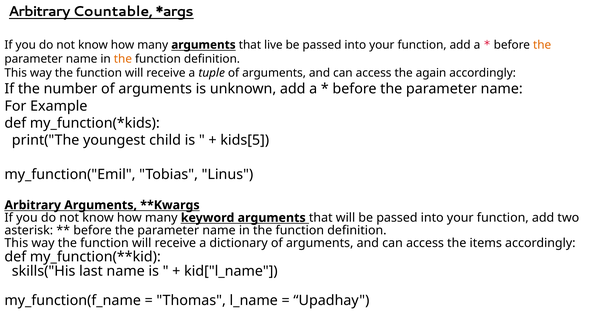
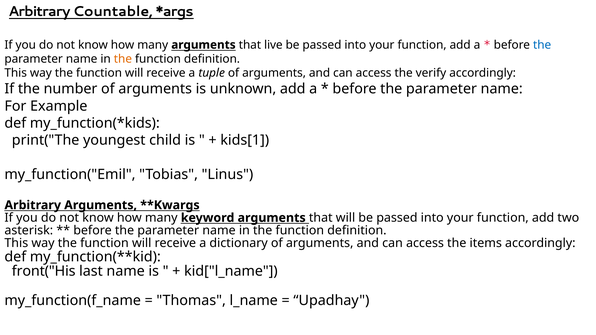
the at (542, 45) colour: orange -> blue
again: again -> verify
kids[5: kids[5 -> kids[1
skills("His: skills("His -> front("His
